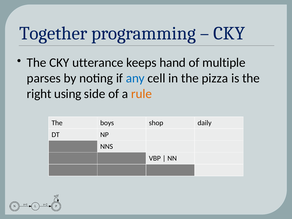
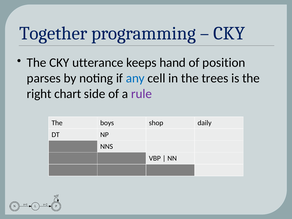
multiple: multiple -> position
pizza: pizza -> trees
using: using -> chart
rule colour: orange -> purple
